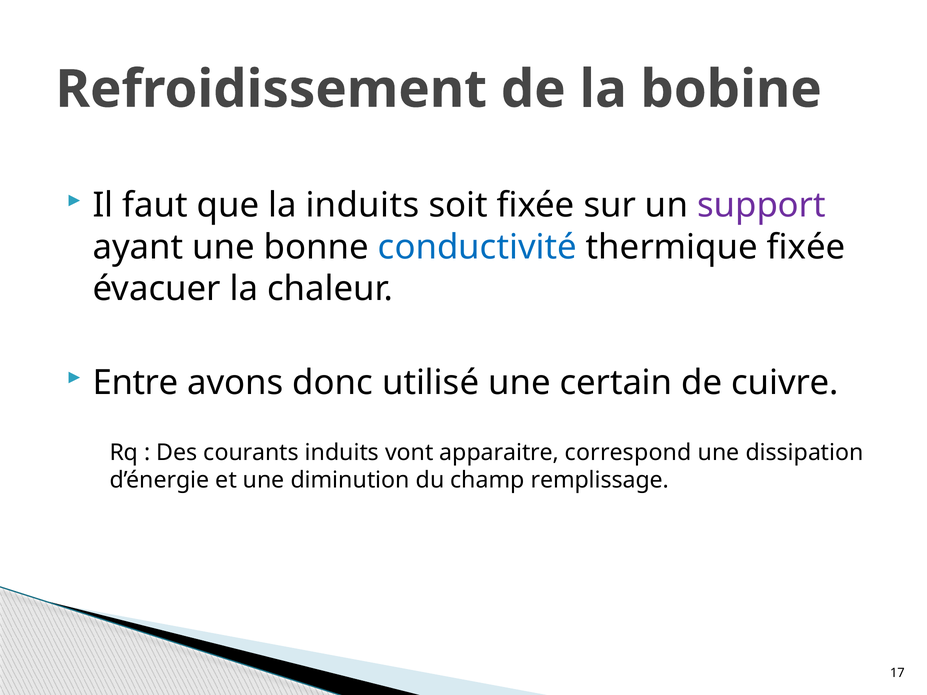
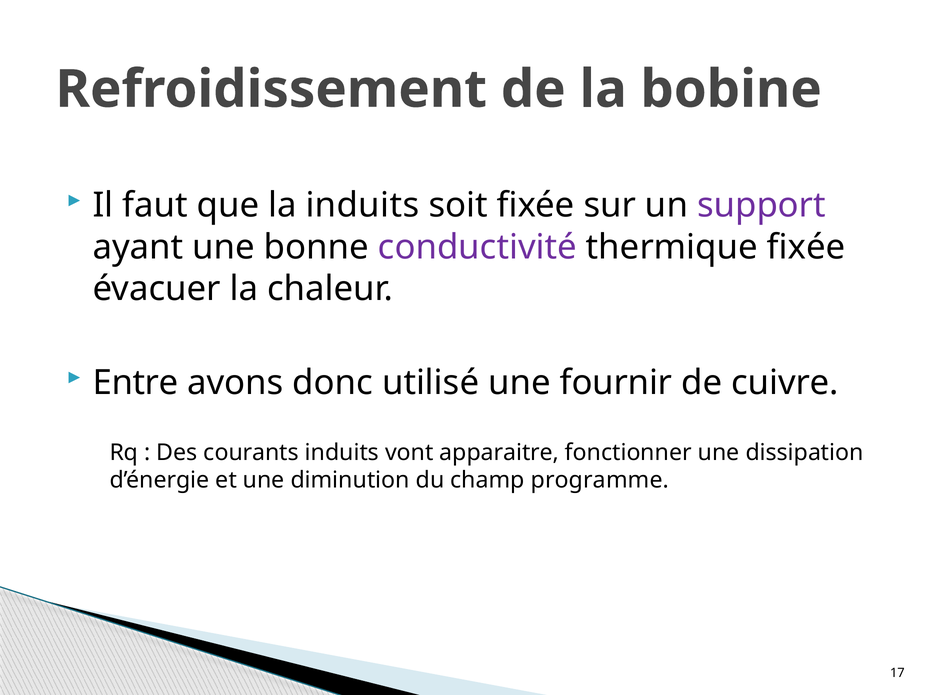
conductivité colour: blue -> purple
certain: certain -> fournir
correspond: correspond -> fonctionner
remplissage: remplissage -> programme
